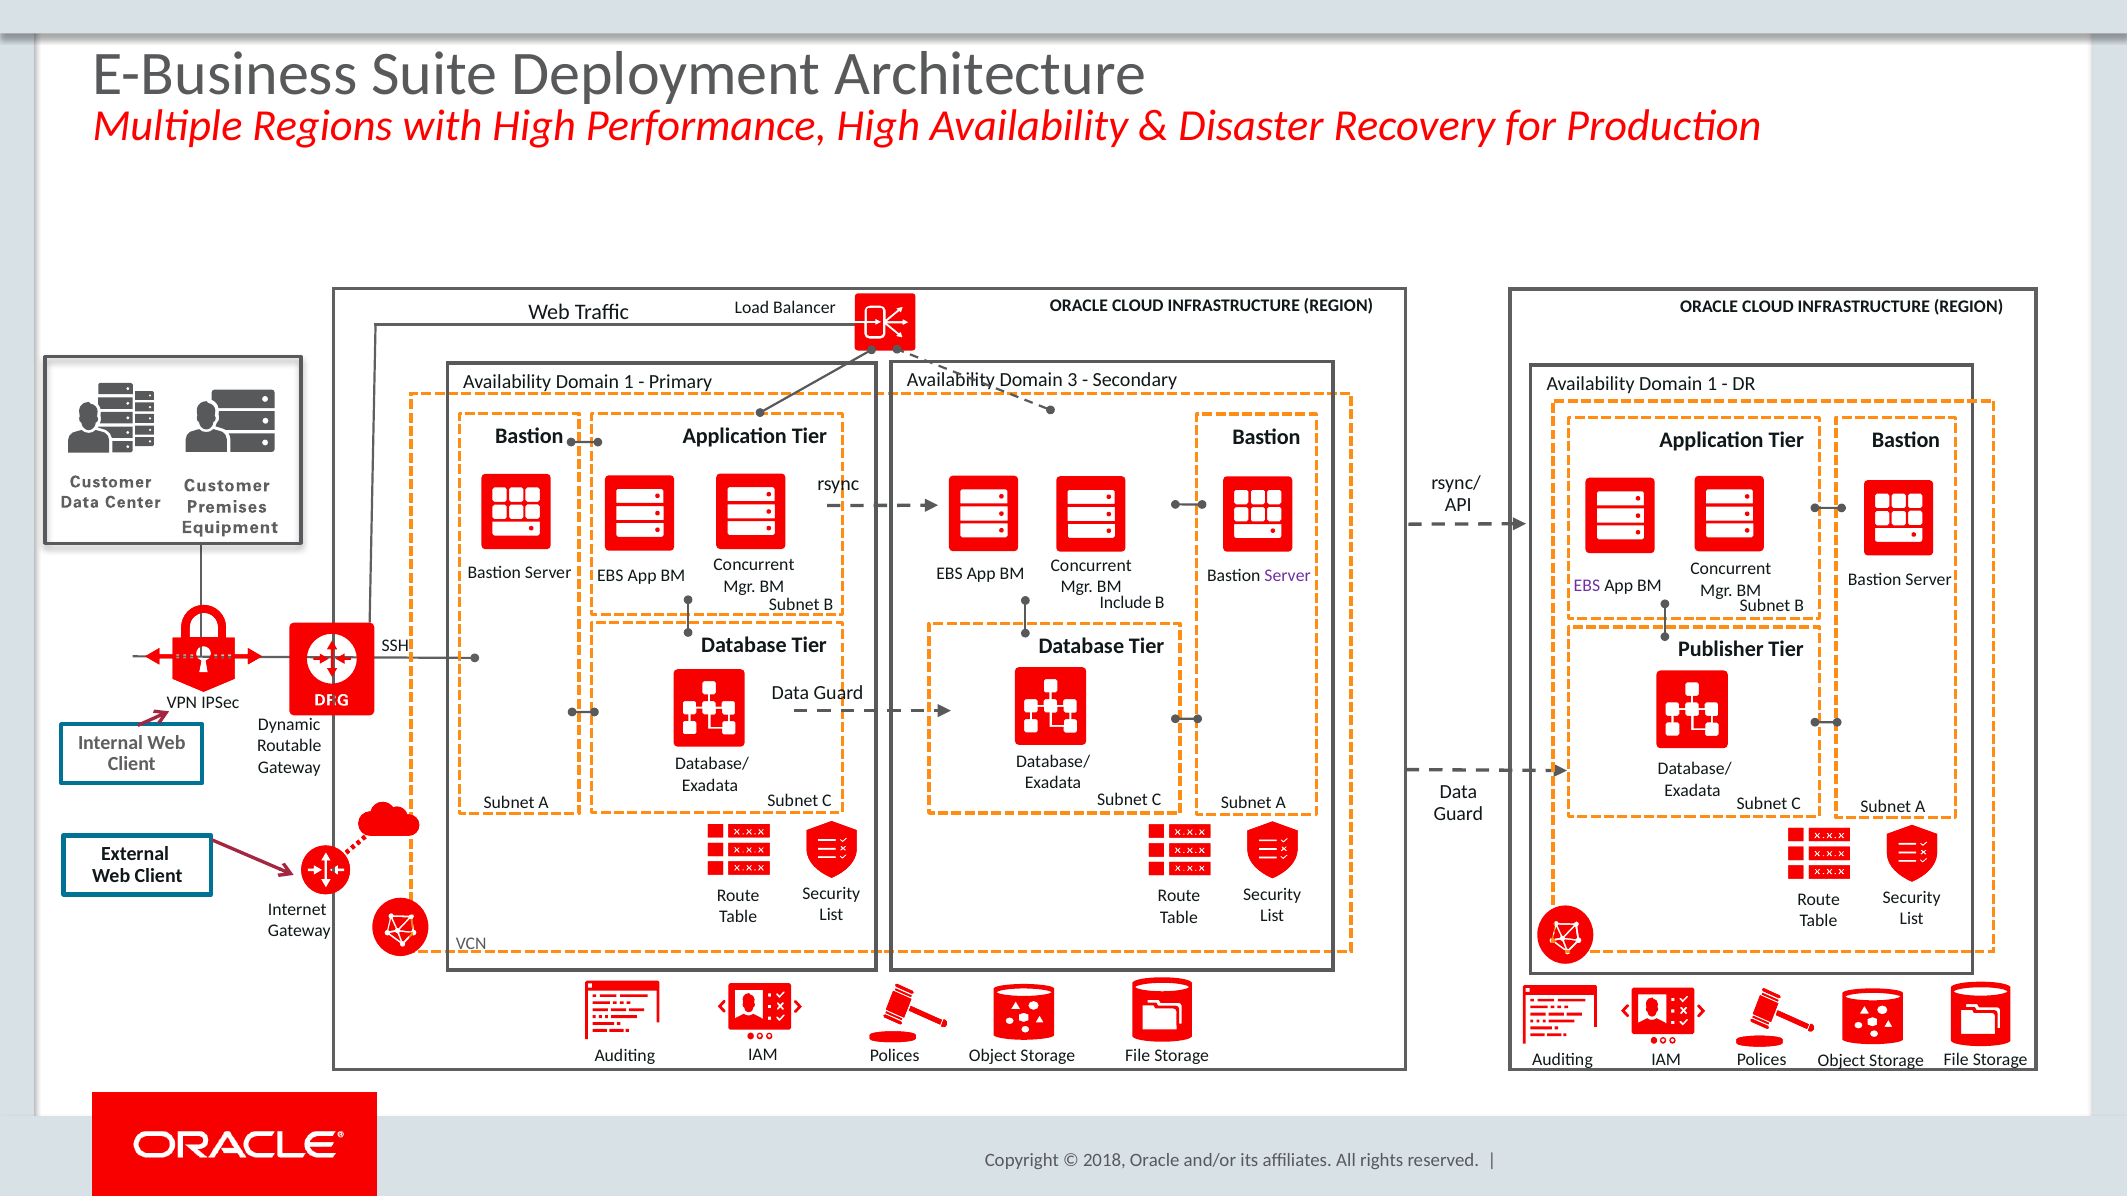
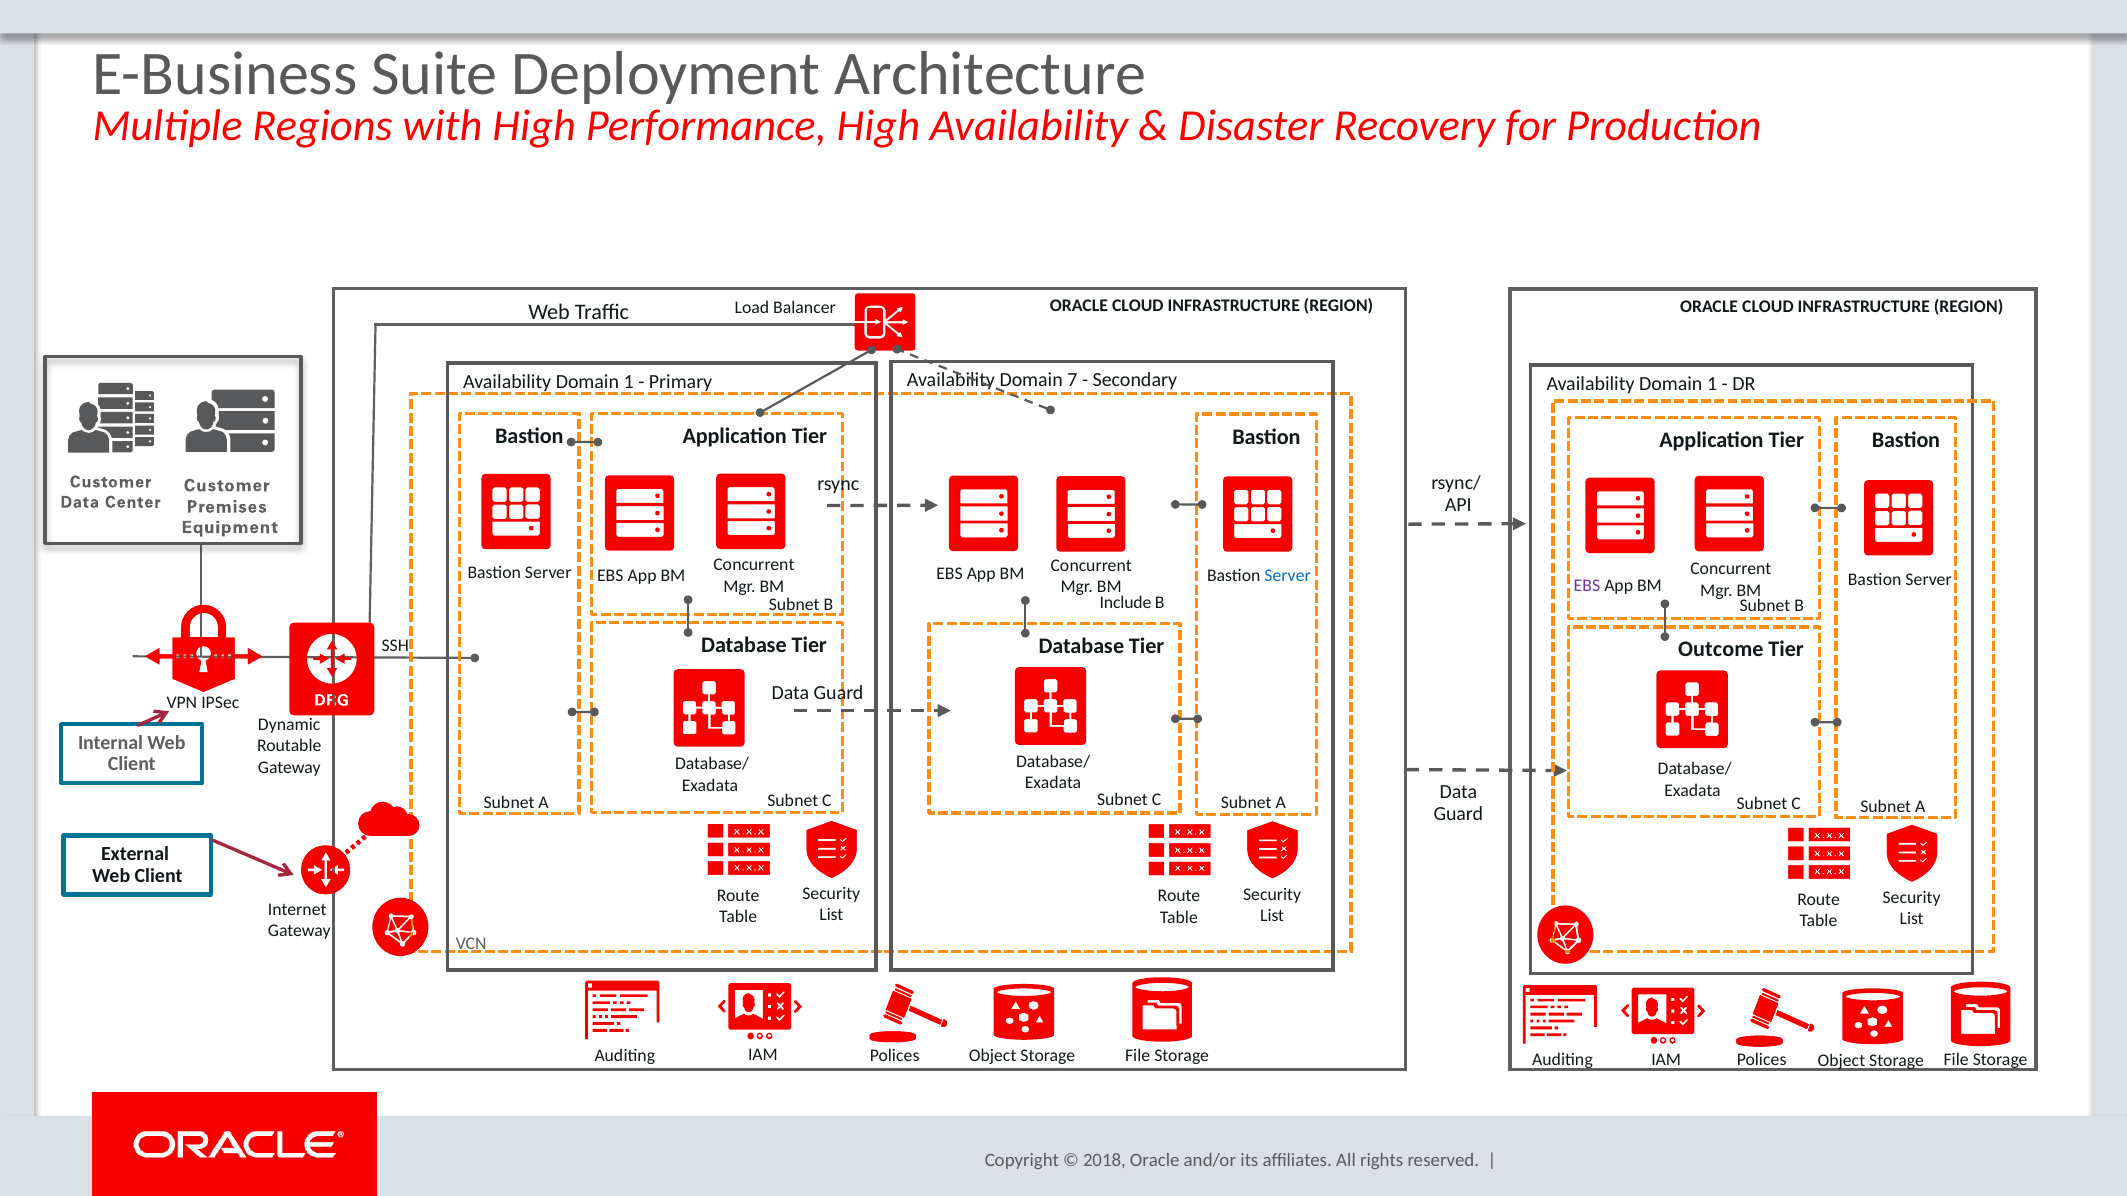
3: 3 -> 7
Server at (1288, 576) colour: purple -> blue
Publisher: Publisher -> Outcome
